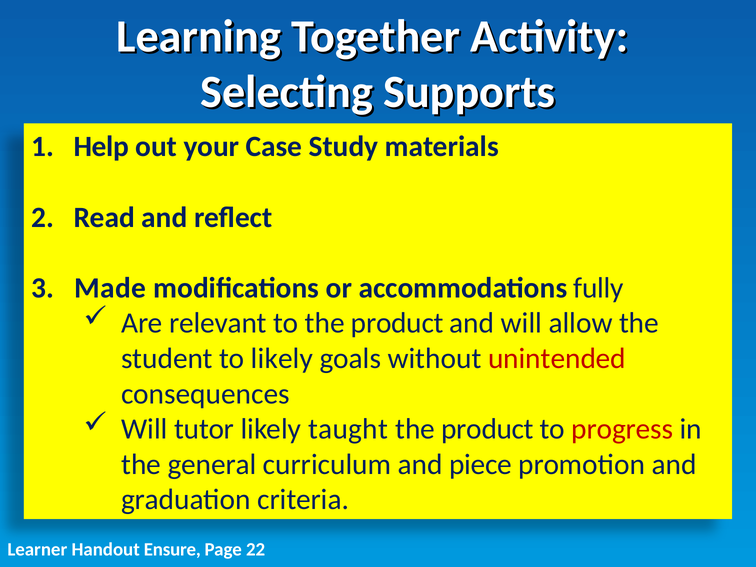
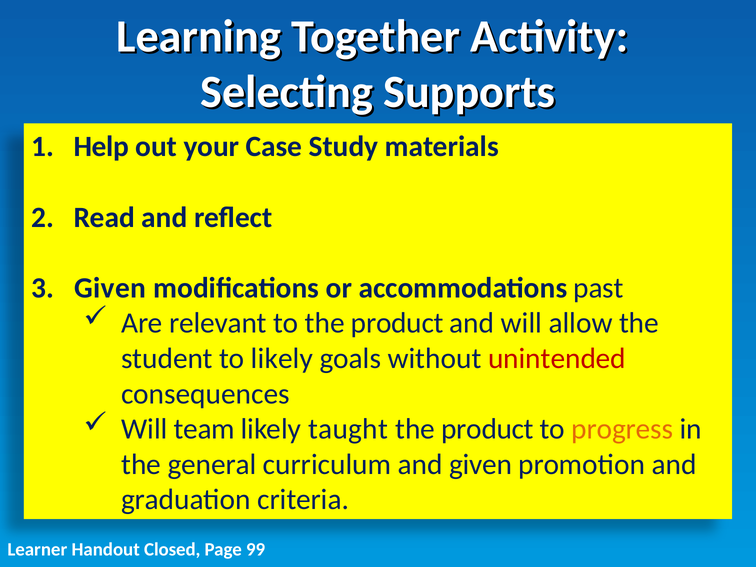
Made at (110, 288): Made -> Given
fully: fully -> past
tutor: tutor -> team
progress colour: red -> orange
and piece: piece -> given
Ensure: Ensure -> Closed
22: 22 -> 99
